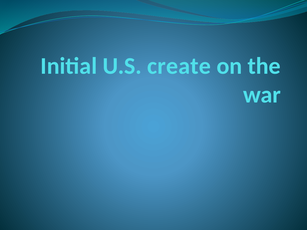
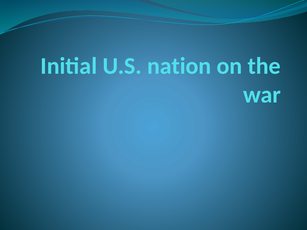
create: create -> nation
